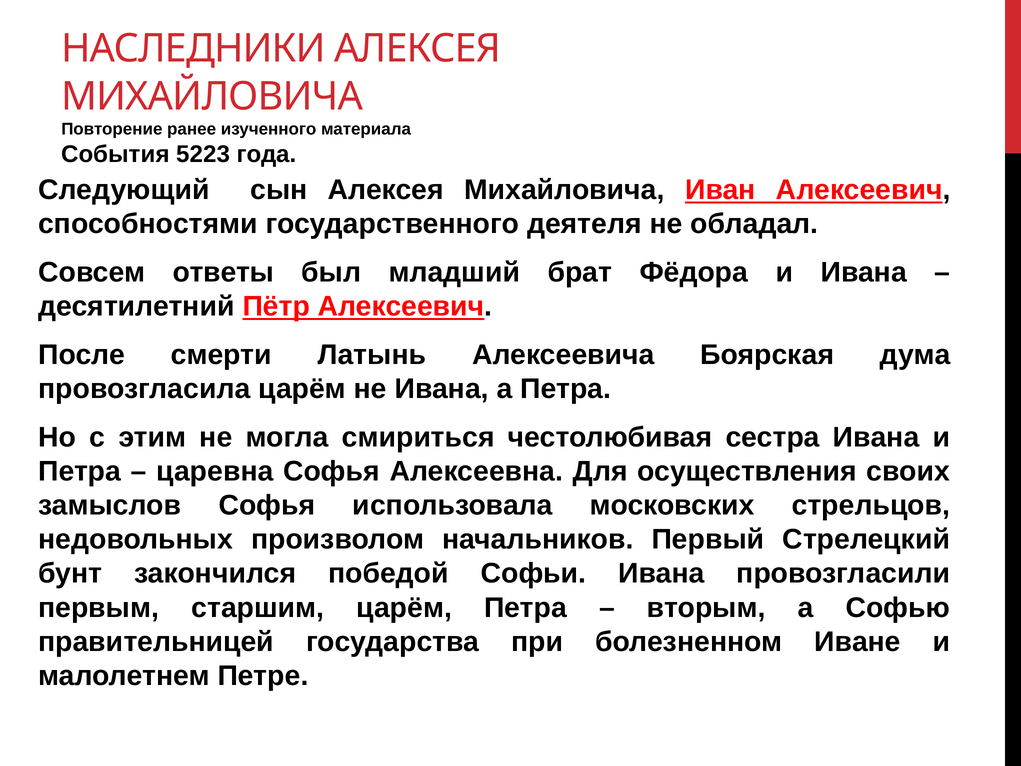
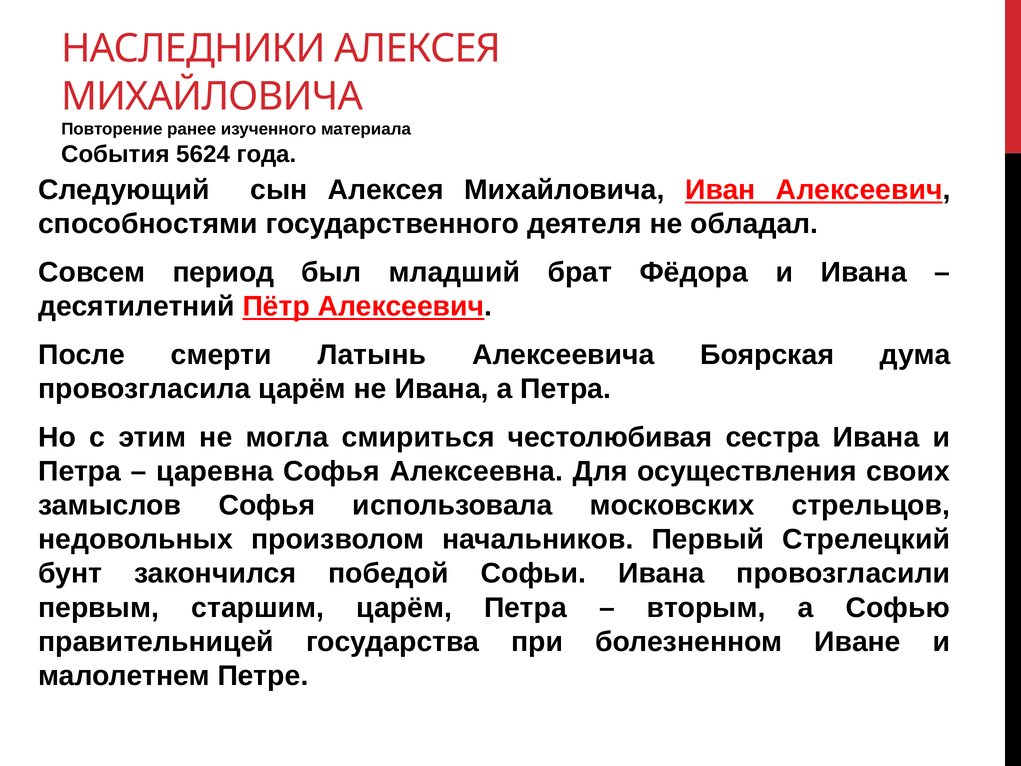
5223: 5223 -> 5624
ответы: ответы -> период
